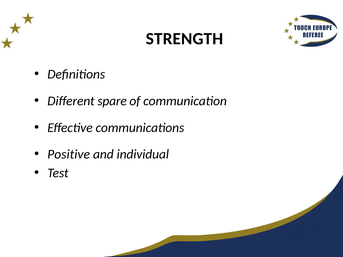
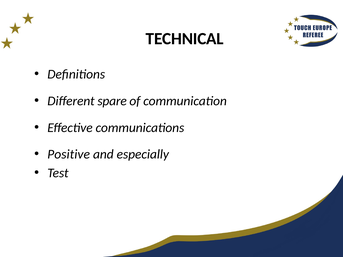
STRENGTH: STRENGTH -> TECHNICAL
individual: individual -> especially
